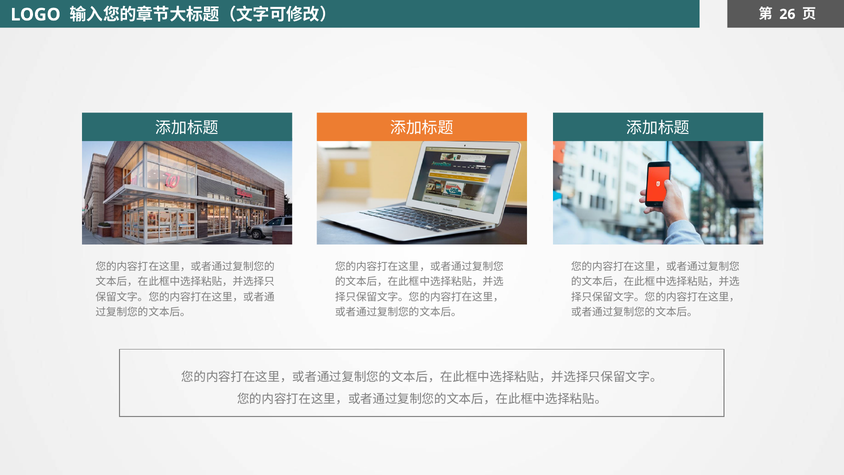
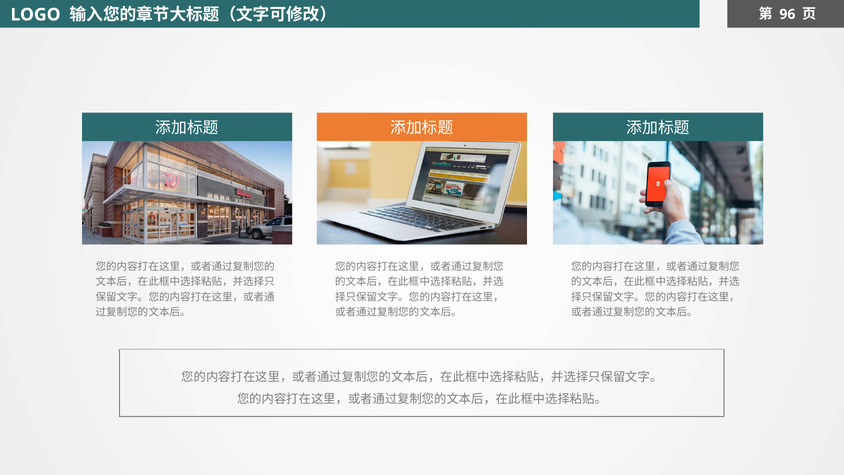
26: 26 -> 96
